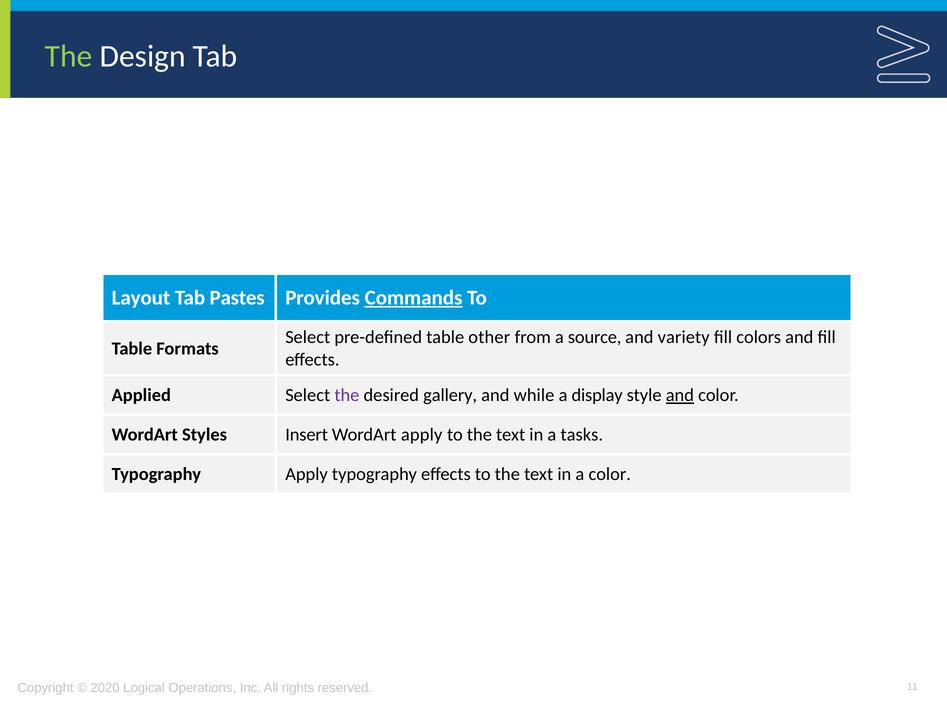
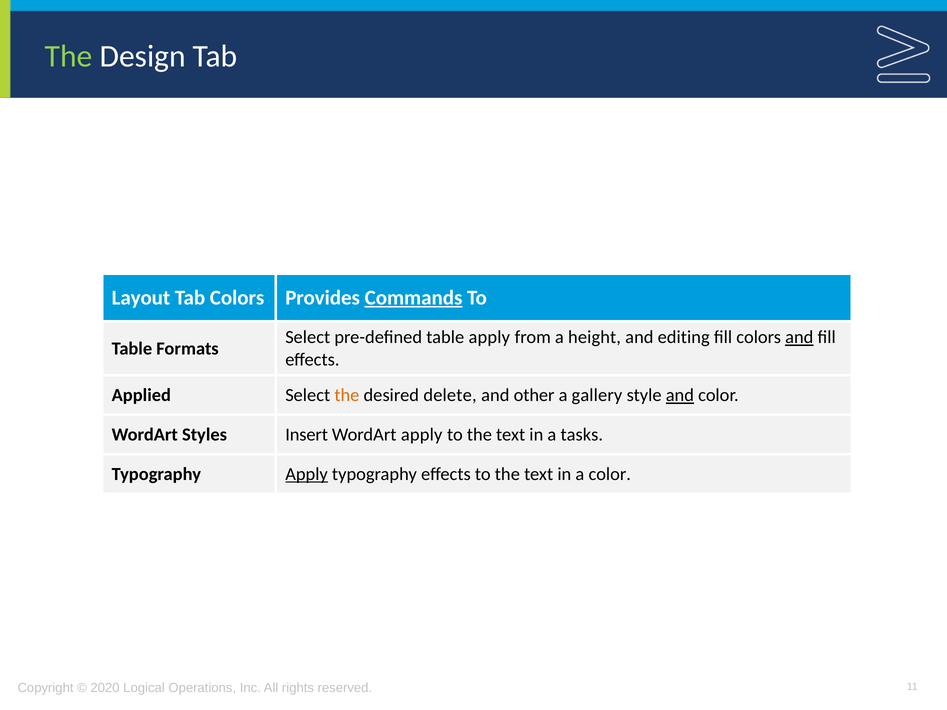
Tab Pastes: Pastes -> Colors
table other: other -> apply
source: source -> height
variety: variety -> editing
and at (799, 337) underline: none -> present
the at (347, 396) colour: purple -> orange
gallery: gallery -> delete
while: while -> other
display: display -> gallery
Apply at (307, 474) underline: none -> present
